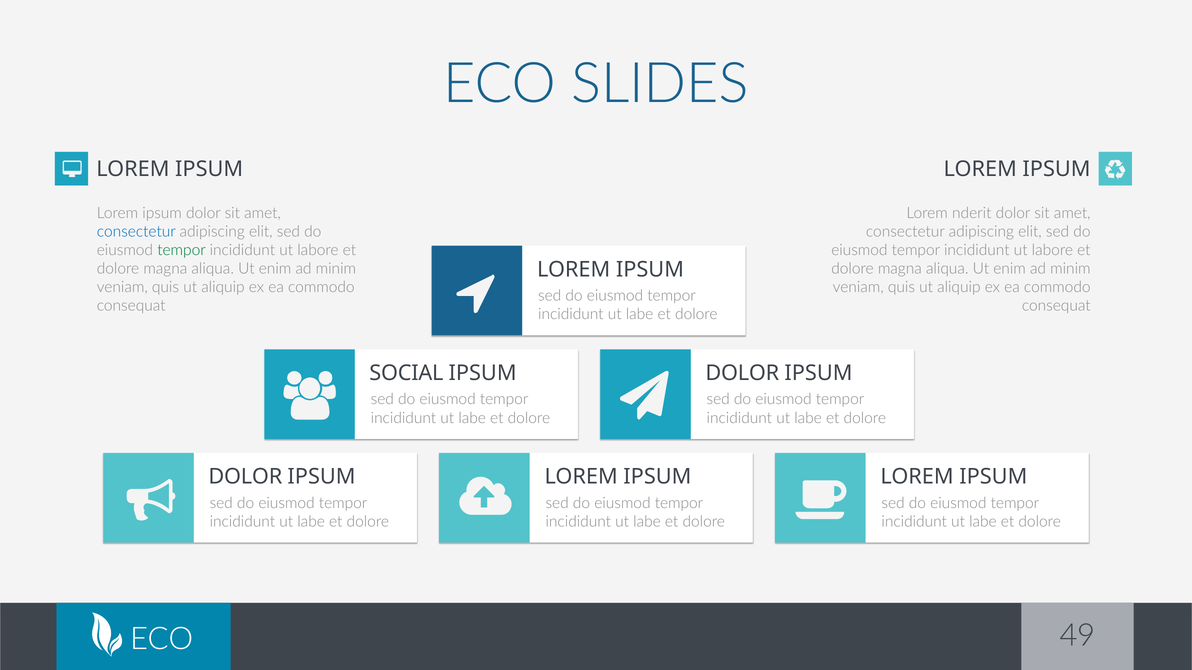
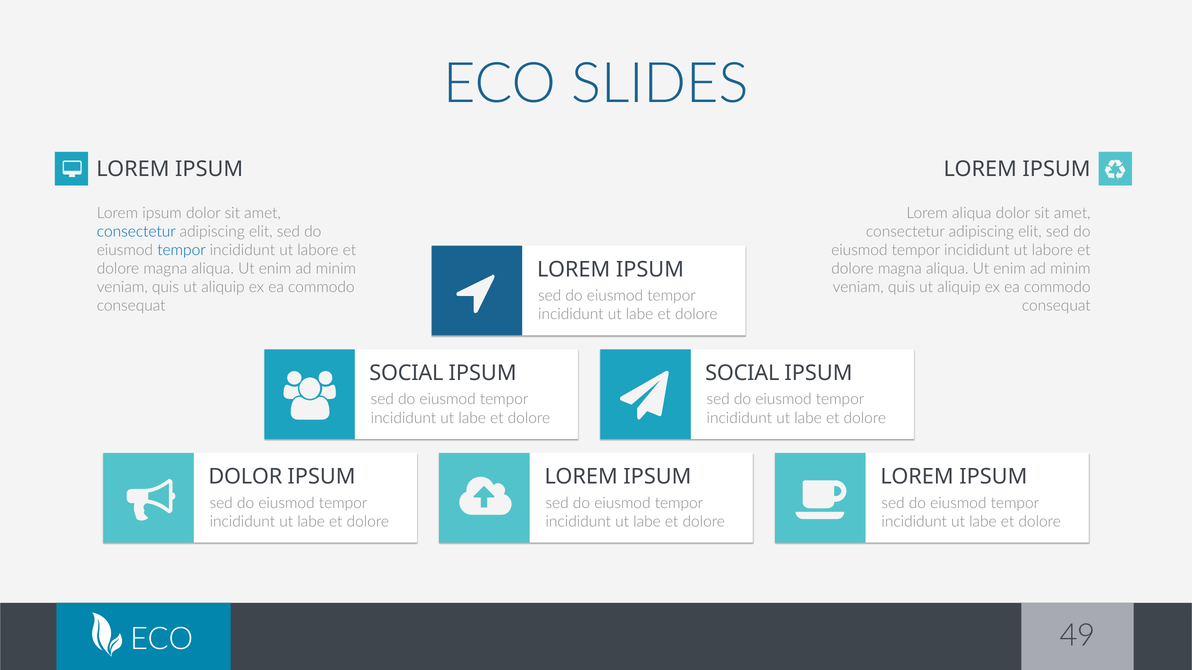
Lorem nderit: nderit -> aliqua
tempor at (182, 250) colour: green -> blue
DOLOR at (742, 374): DOLOR -> SOCIAL
